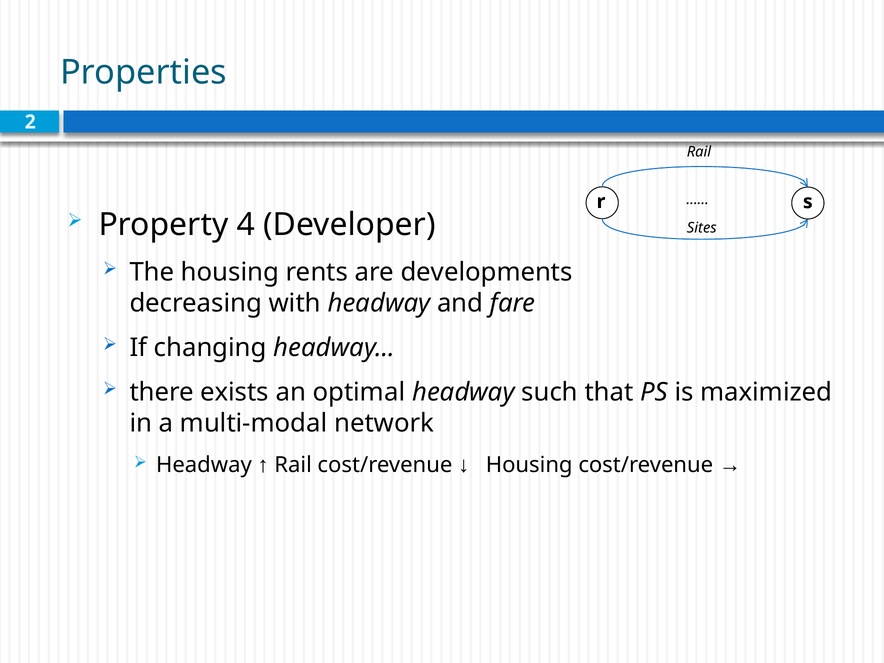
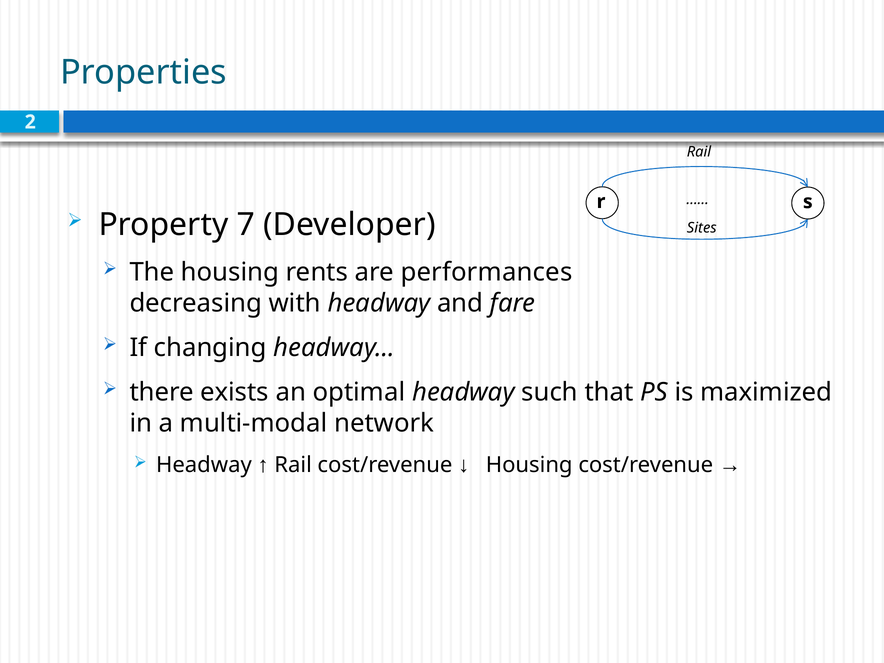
4: 4 -> 7
developments: developments -> performances
